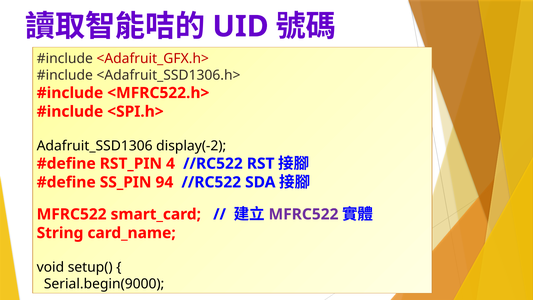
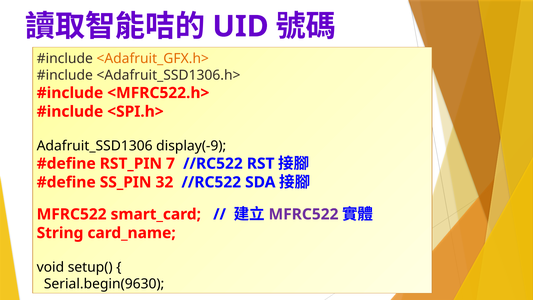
<Adafruit_GFX.h> colour: red -> orange
display(-2: display(-2 -> display(-9
4: 4 -> 7
94: 94 -> 32
Serial.begin(9000: Serial.begin(9000 -> Serial.begin(9630
